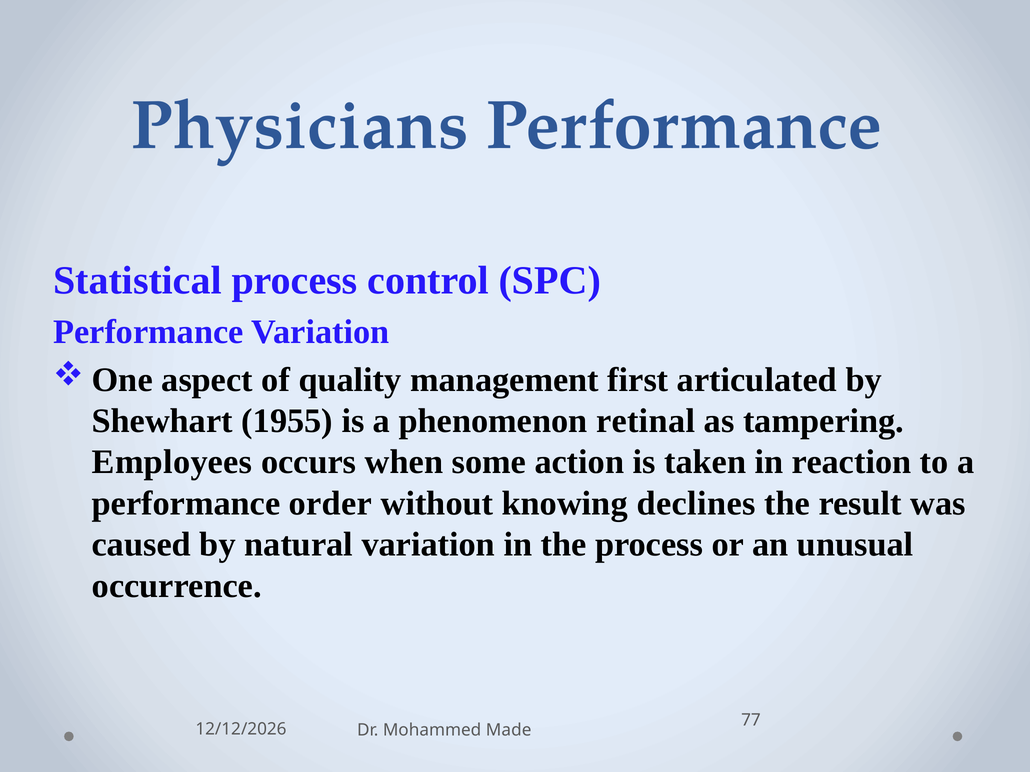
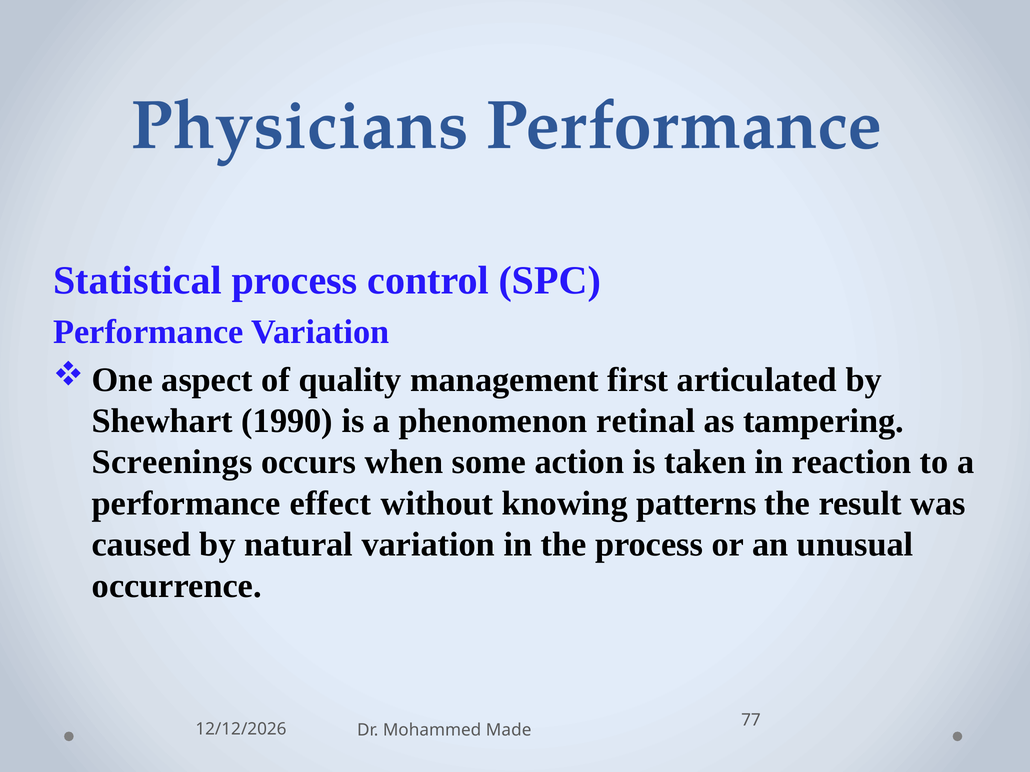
1955: 1955 -> 1990
Employees: Employees -> Screenings
order: order -> effect
declines: declines -> patterns
